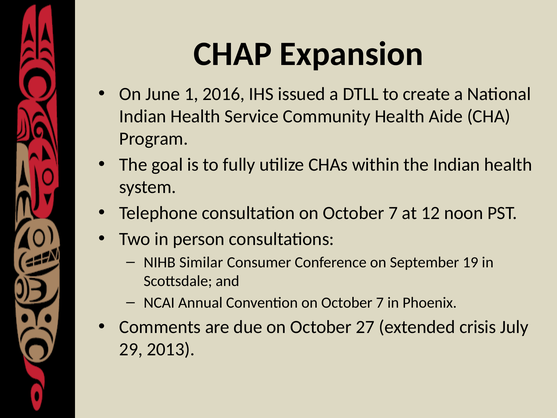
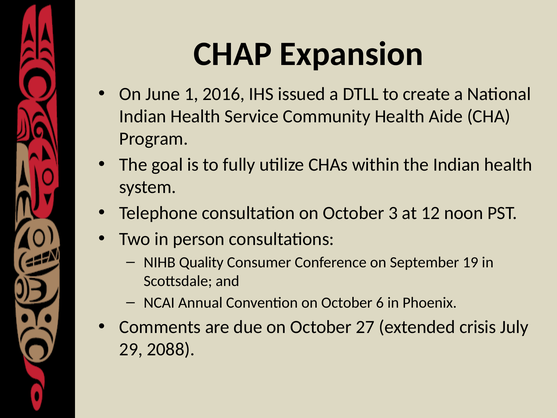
consultation on October 7: 7 -> 3
Similar: Similar -> Quality
Convention on October 7: 7 -> 6
2013: 2013 -> 2088
